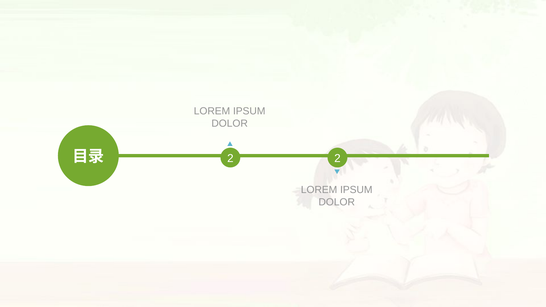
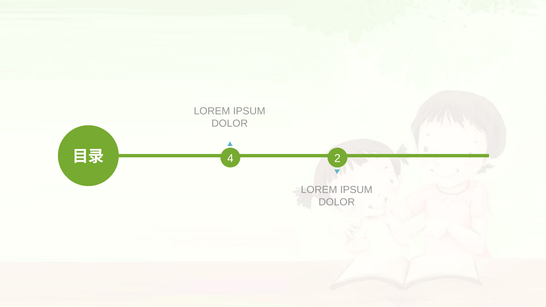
2 at (230, 158): 2 -> 4
